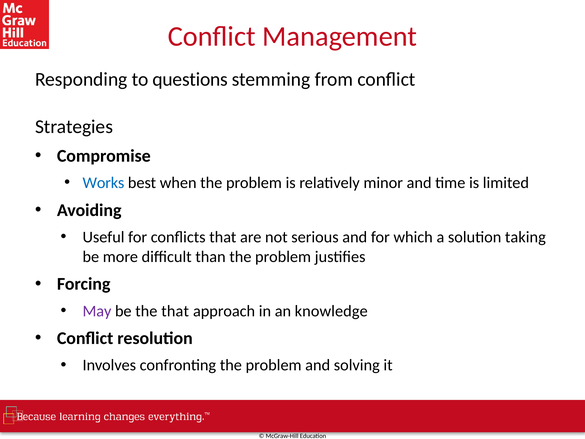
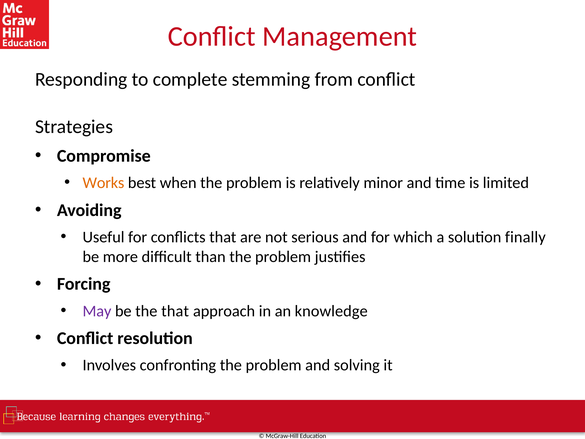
questions: questions -> complete
Works colour: blue -> orange
taking: taking -> finally
